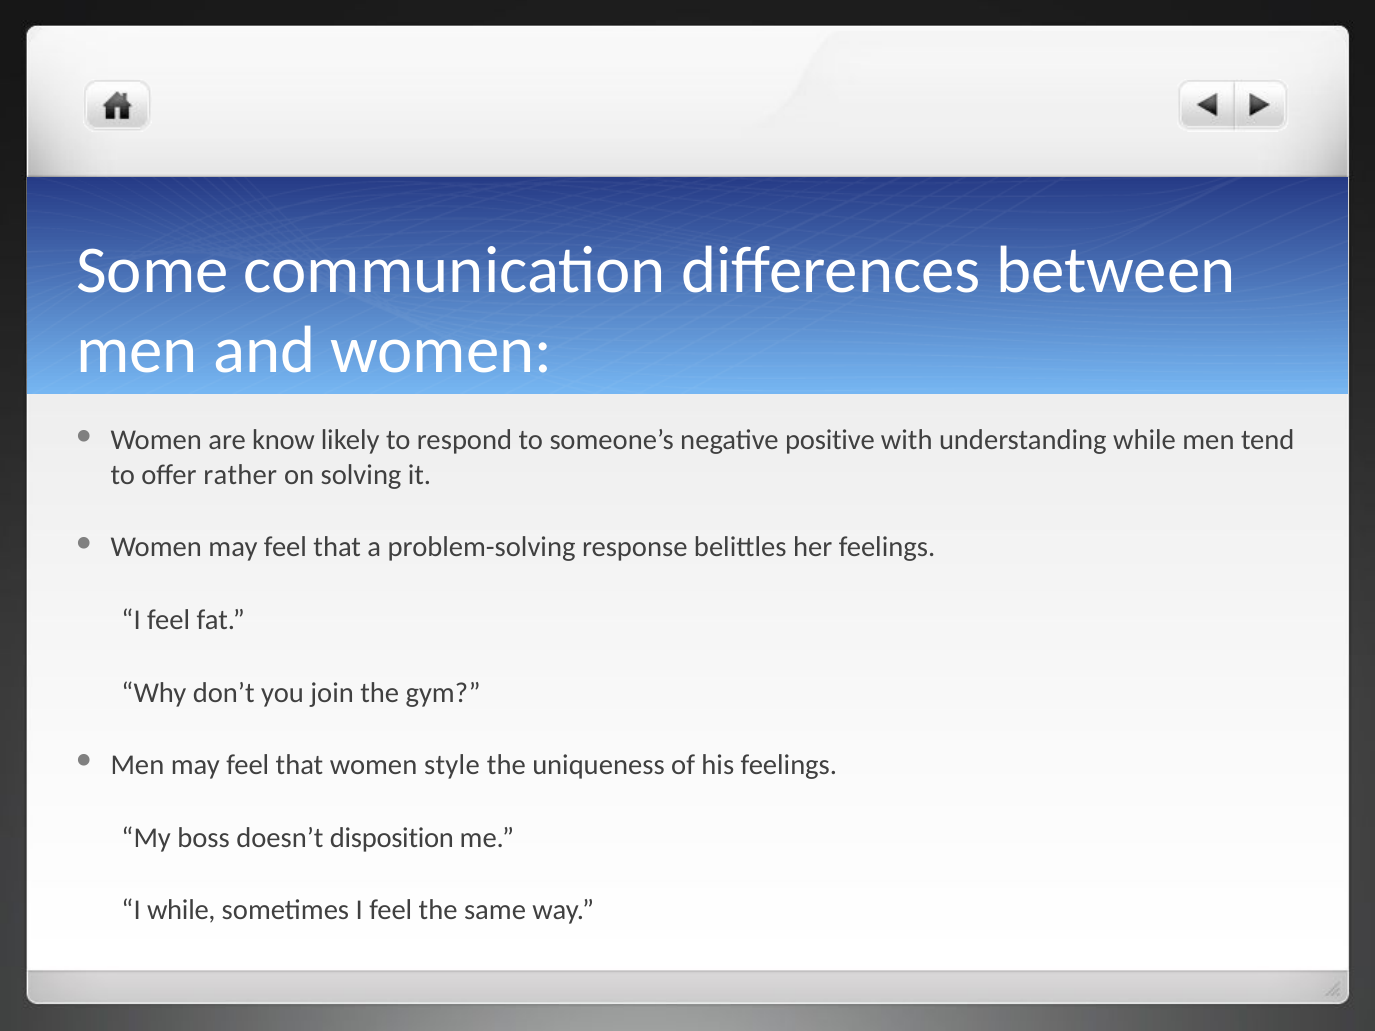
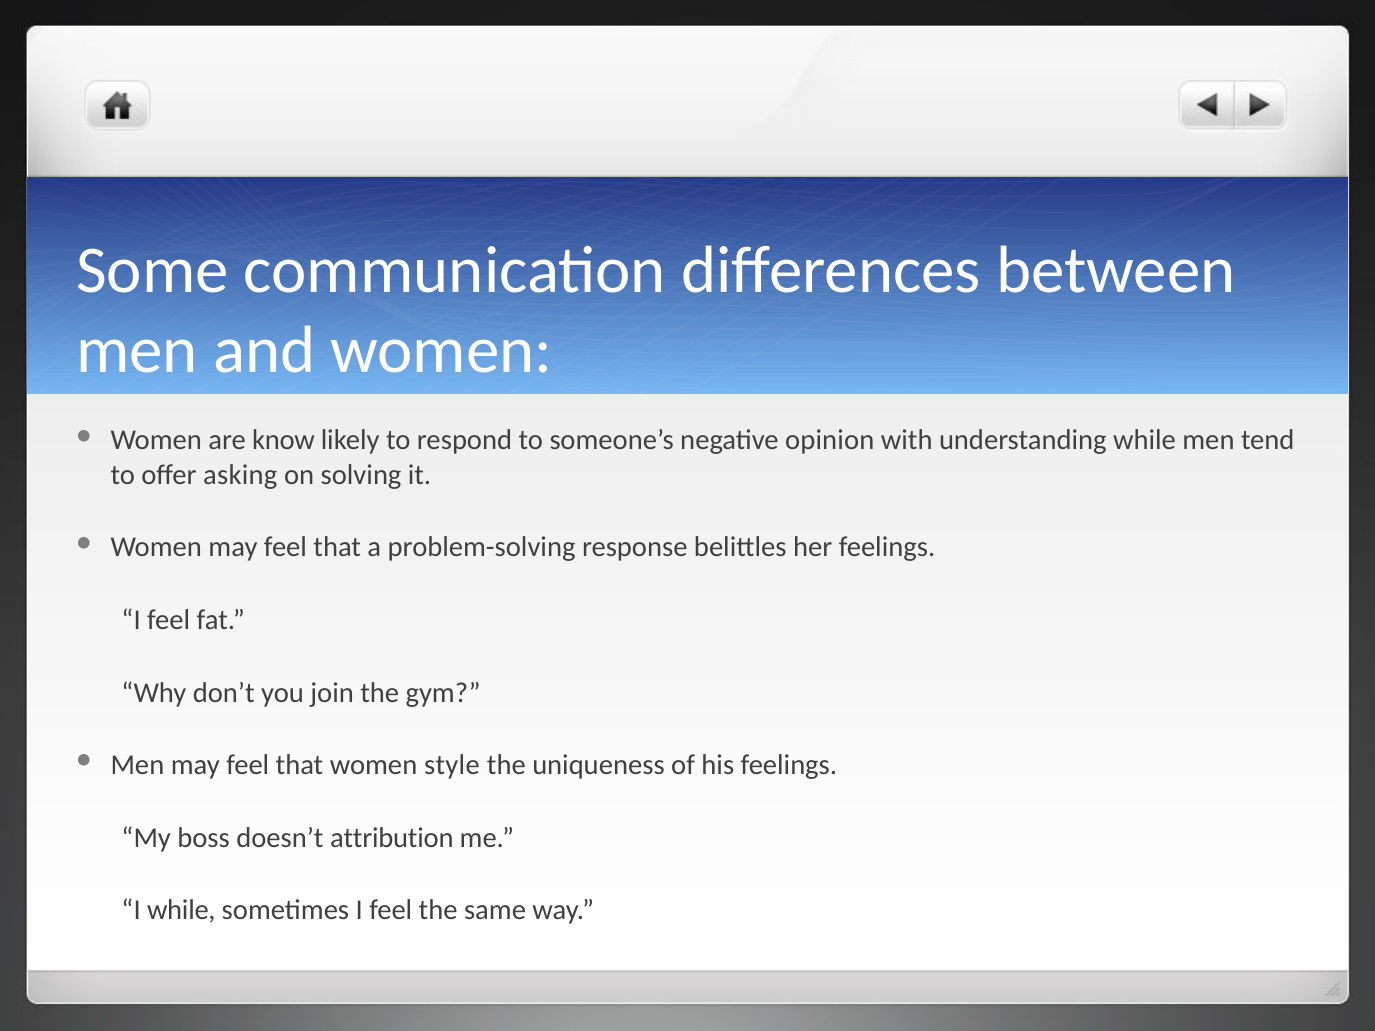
positive: positive -> opinion
rather: rather -> asking
disposition: disposition -> attribution
